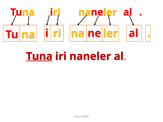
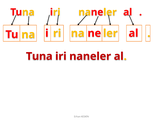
Tuna at (39, 56) underline: present -> none
